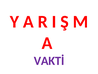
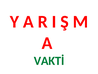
VAKTİ colour: purple -> green
